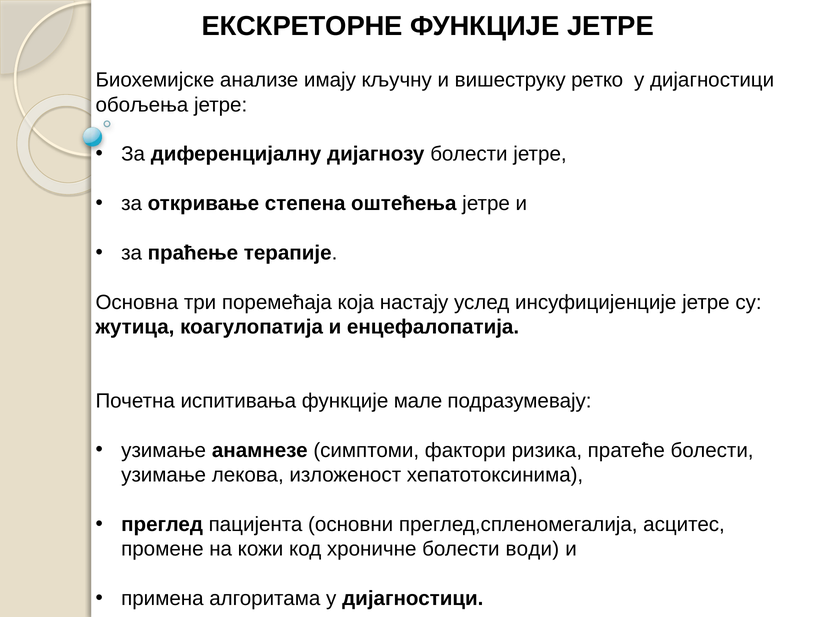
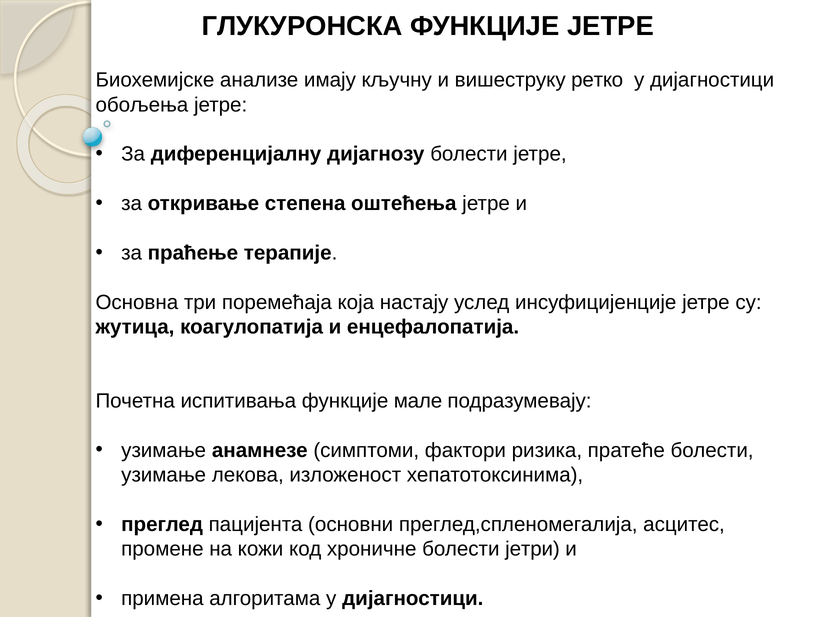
ЕКСКРЕТОРНЕ: ЕКСКРЕТОРНЕ -> ГЛУКУРОНСКА
води: води -> јетри
